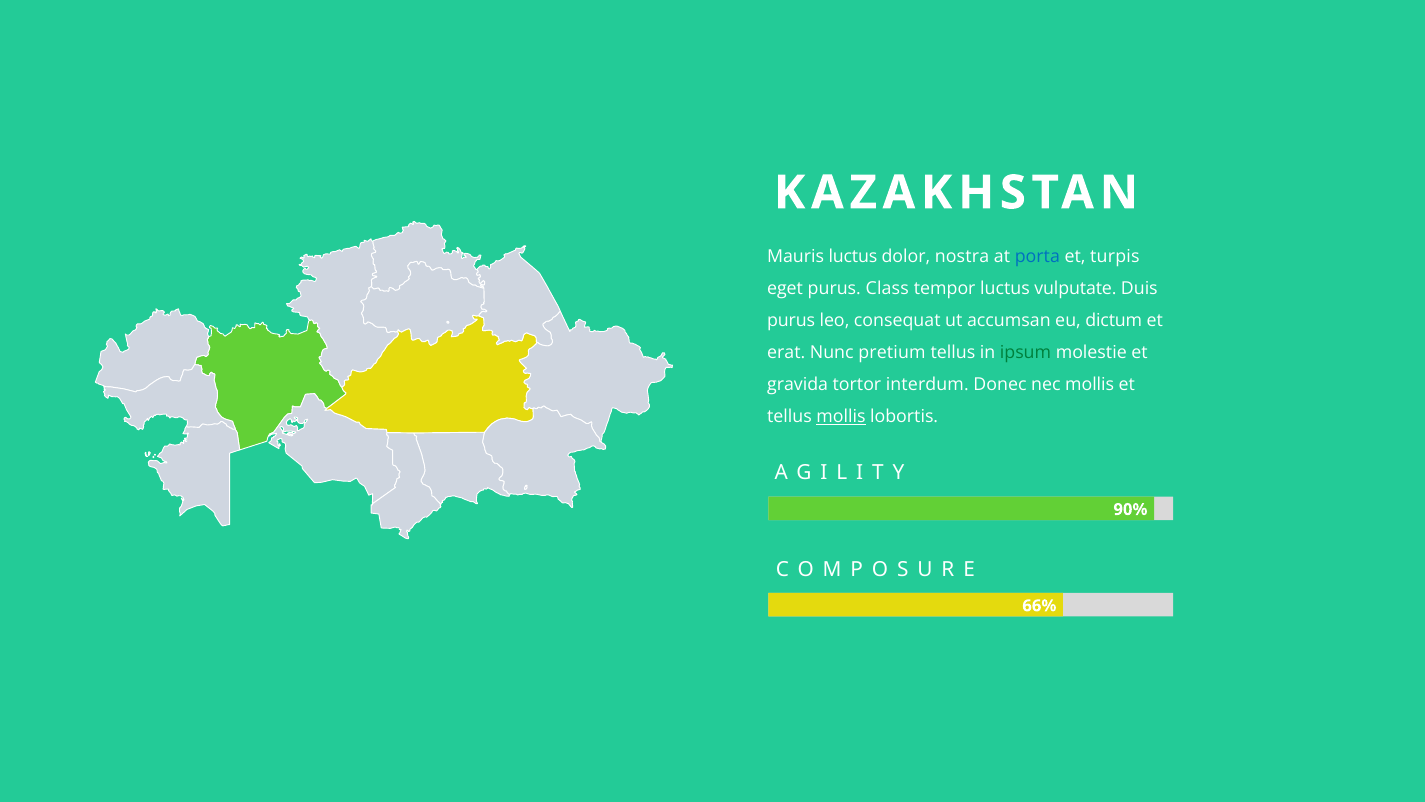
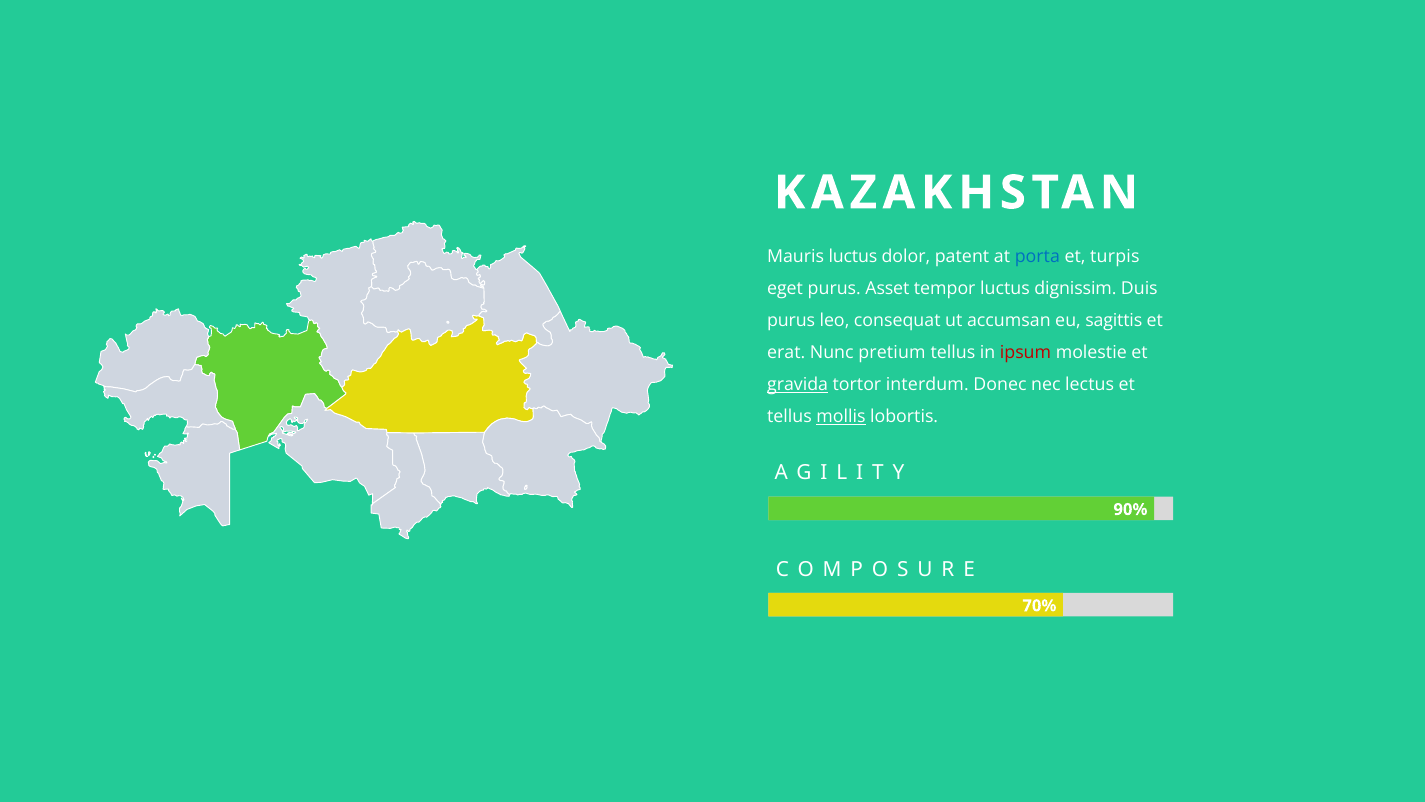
nostra: nostra -> patent
Class: Class -> Asset
vulputate: vulputate -> dignissim
dictum: dictum -> sagittis
ipsum colour: green -> red
gravida underline: none -> present
nec mollis: mollis -> lectus
66%: 66% -> 70%
